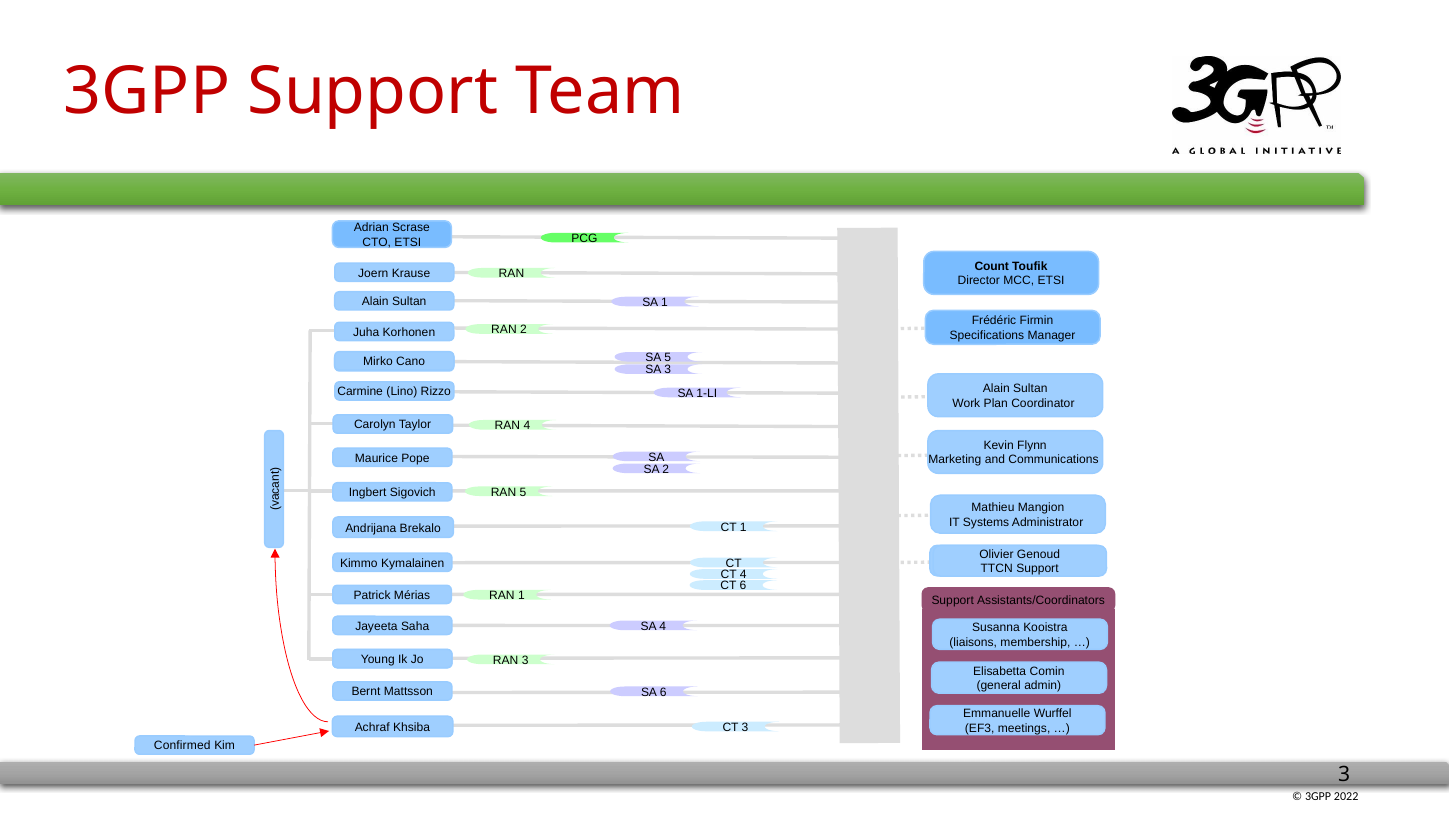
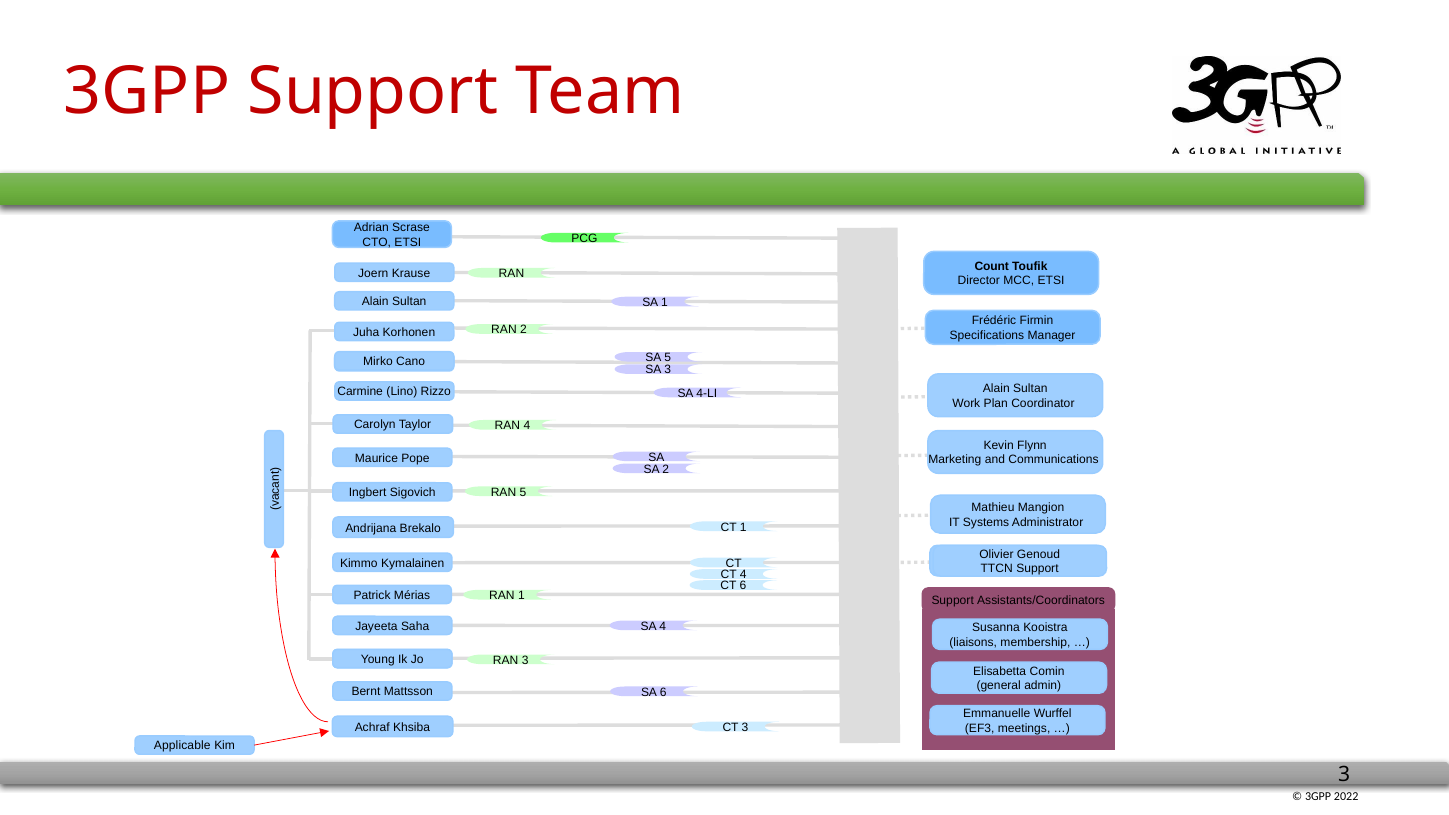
1-LI: 1-LI -> 4-LI
Confirmed: Confirmed -> Applicable
